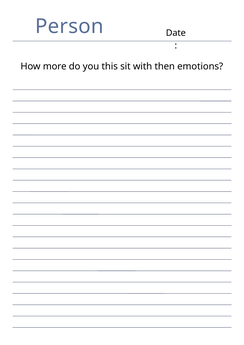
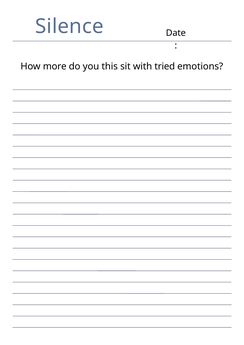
Person: Person -> Silence
then: then -> tried
